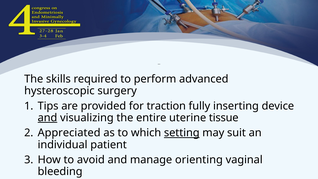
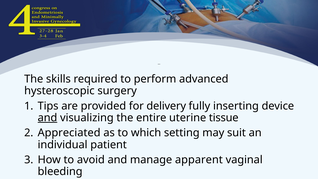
traction: traction -> delivery
setting underline: present -> none
orienting: orienting -> apparent
